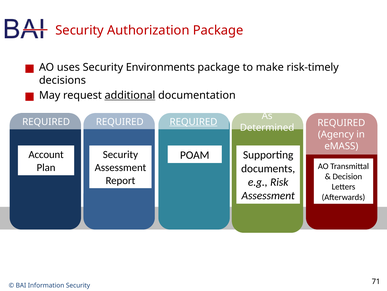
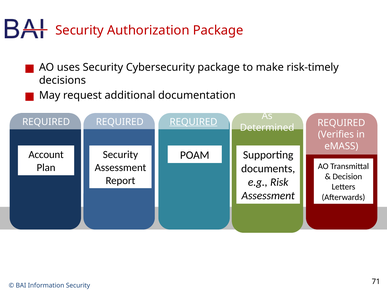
Environments: Environments -> Cybersecurity
additional underline: present -> none
Agency: Agency -> Verifies
